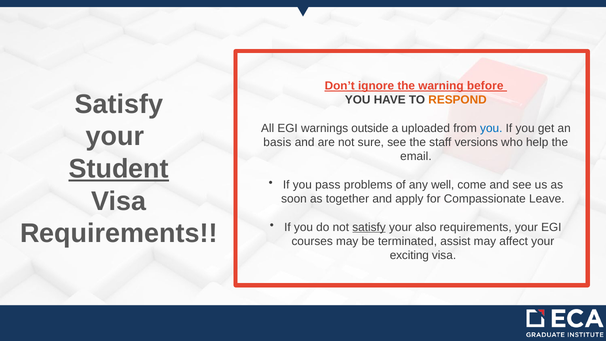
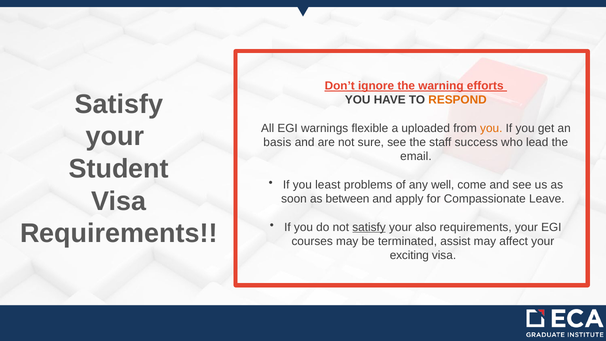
before: before -> efforts
outside: outside -> flexible
you at (491, 128) colour: blue -> orange
versions: versions -> success
help: help -> lead
Student underline: present -> none
pass: pass -> least
together: together -> between
